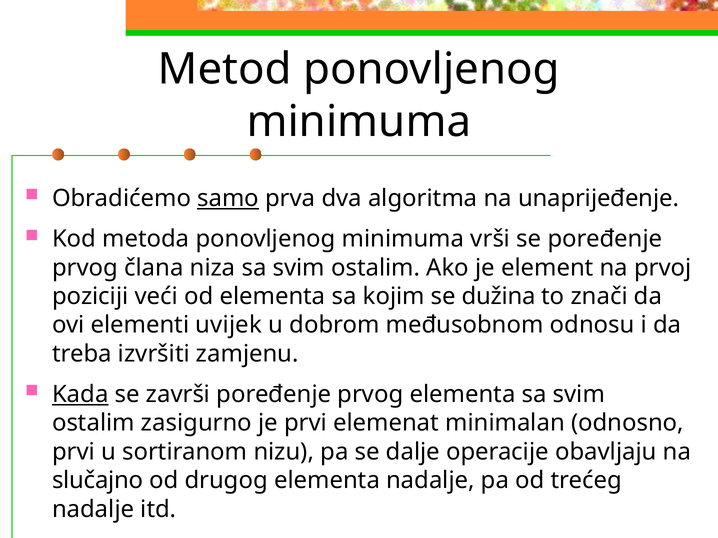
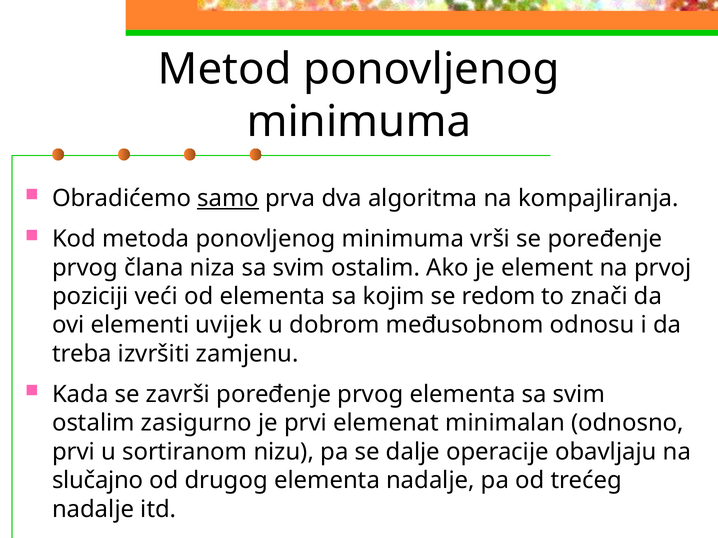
unaprijeđenje: unaprijeđenje -> kompajliranja
dužina: dužina -> redom
Kada underline: present -> none
